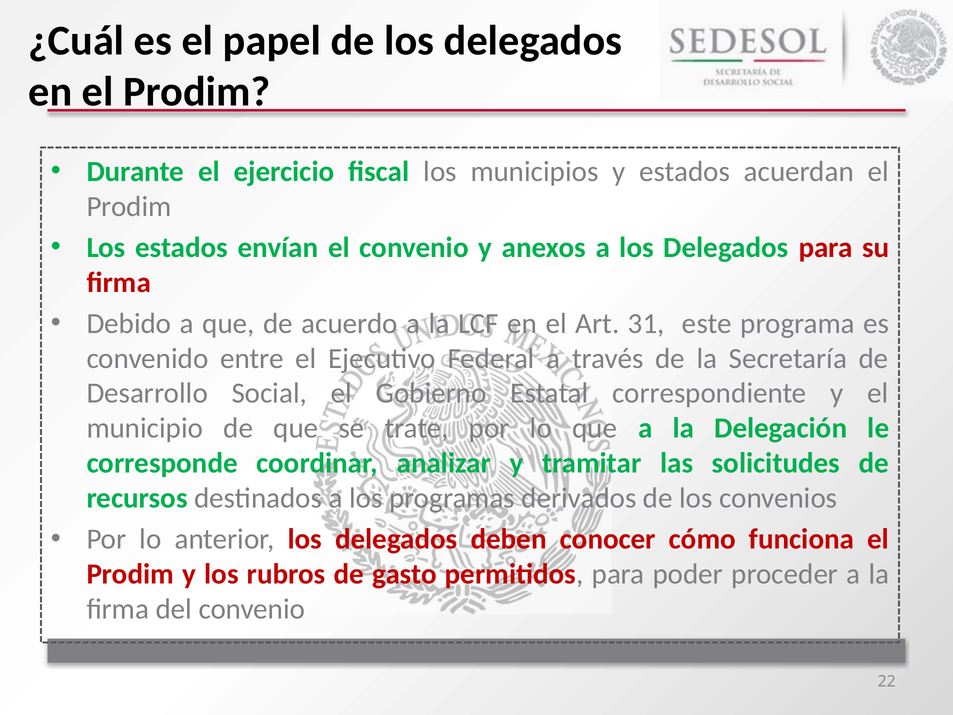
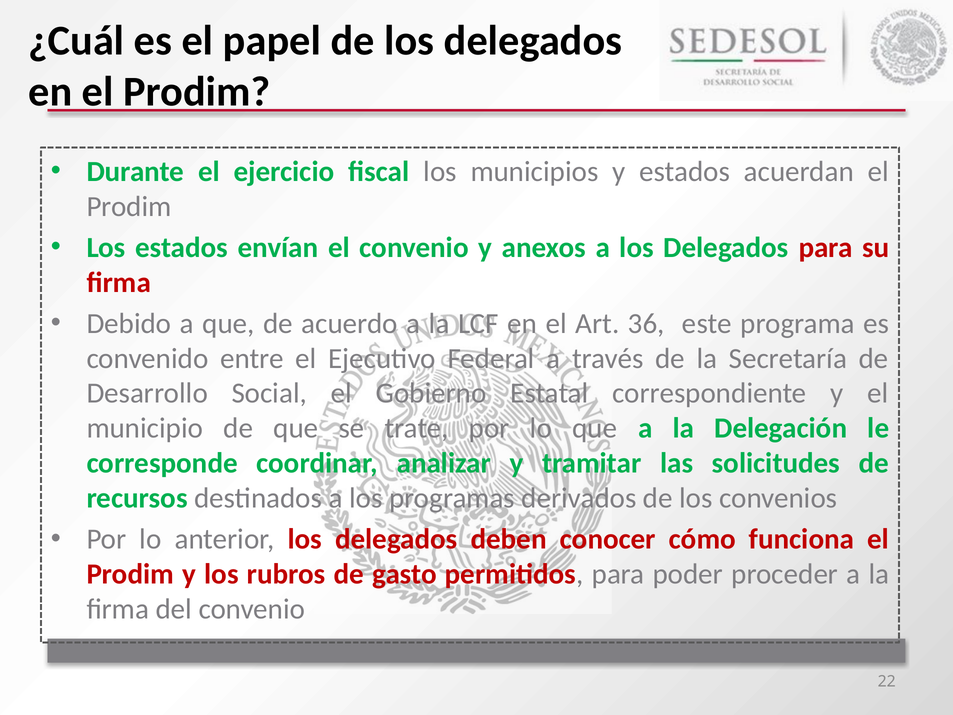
31: 31 -> 36
